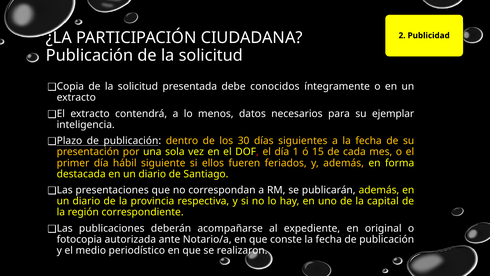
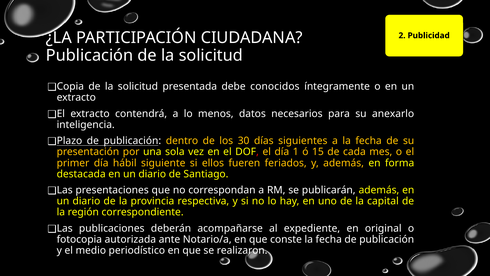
ejemplar: ejemplar -> anexarlo
